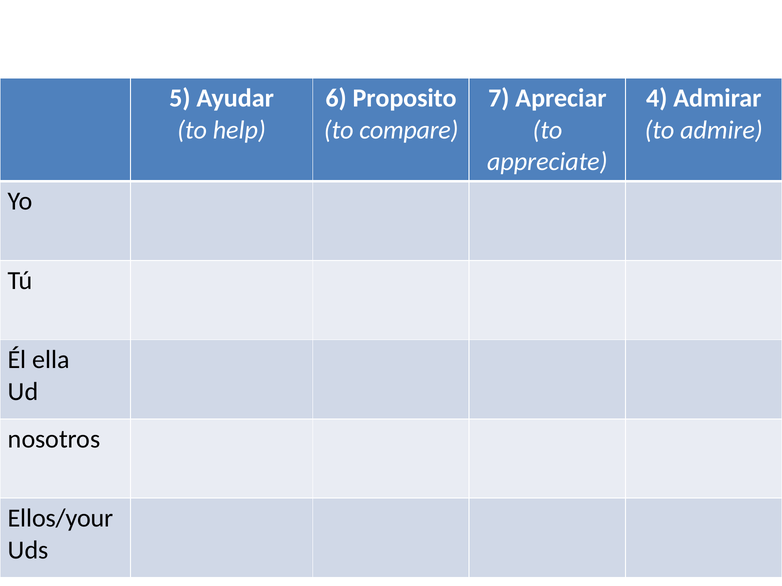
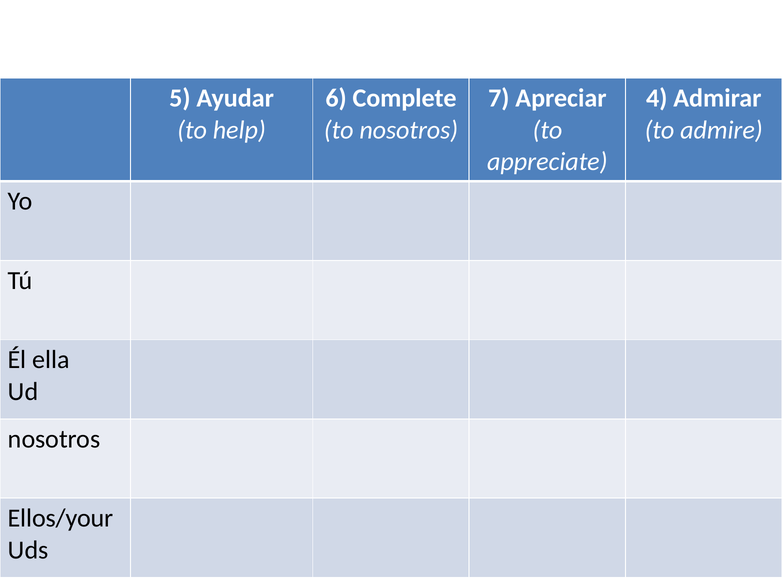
Proposito: Proposito -> Complete
to compare: compare -> nosotros
